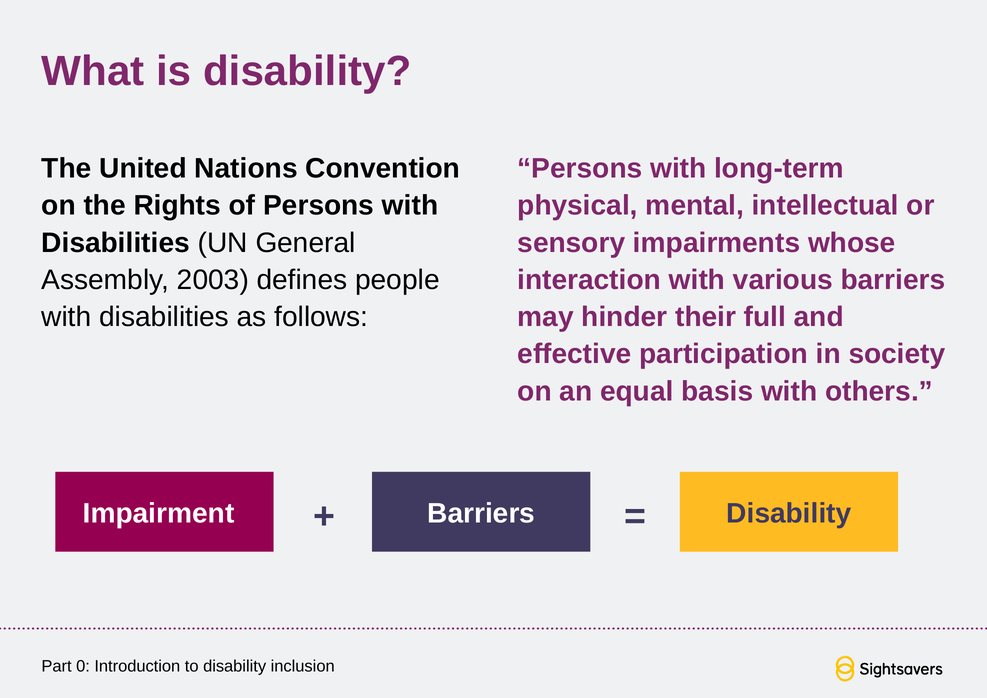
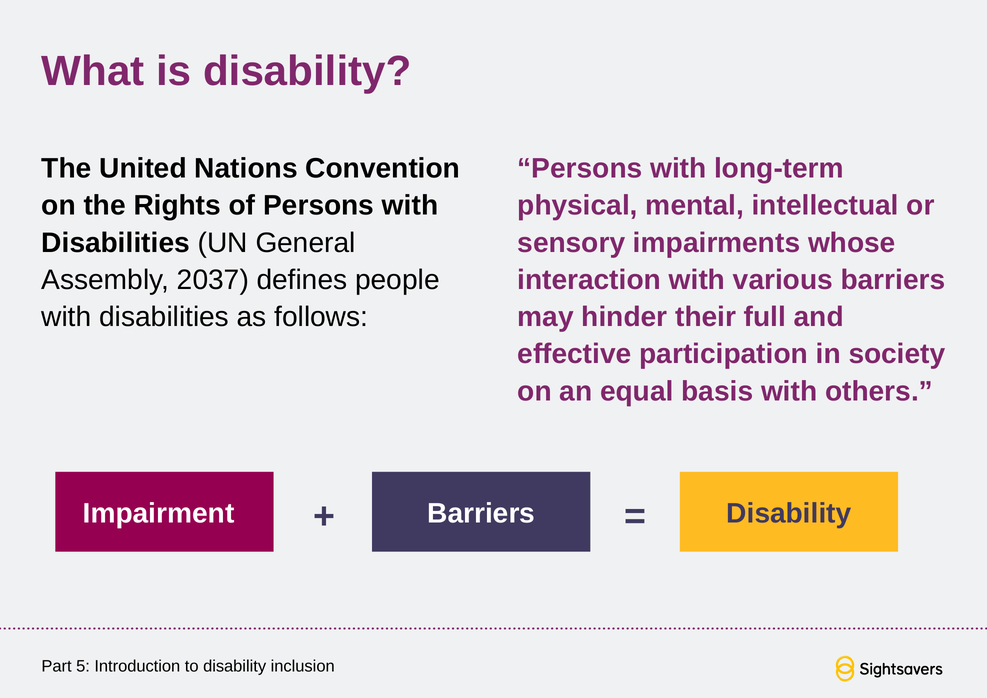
2003: 2003 -> 2037
0: 0 -> 5
